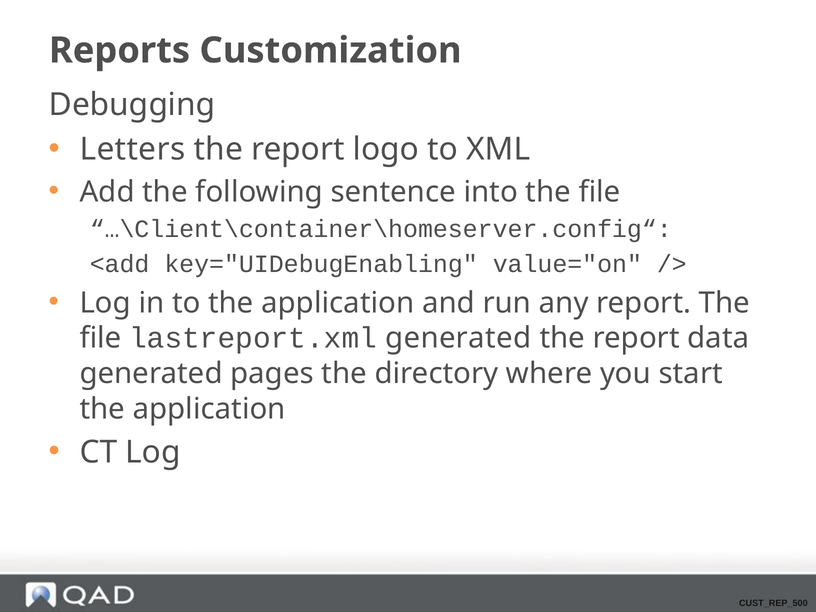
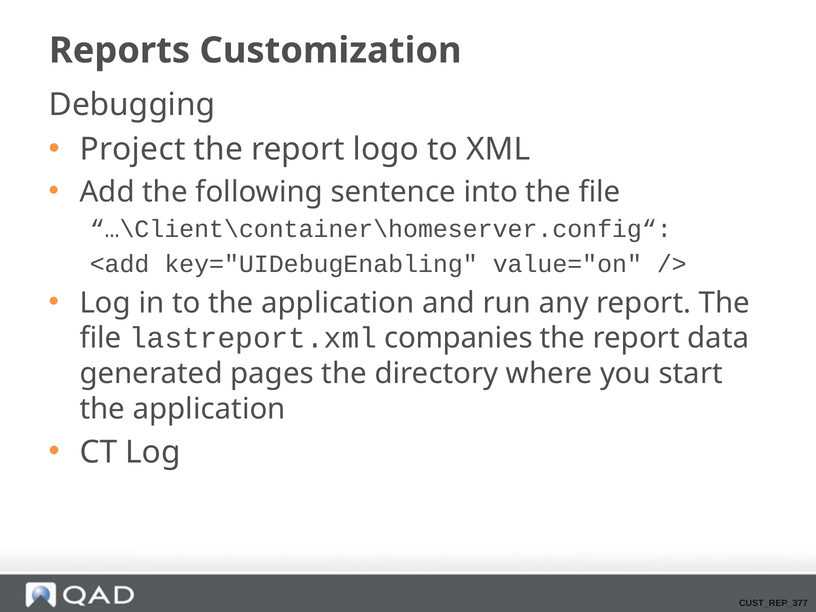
Letters: Letters -> Project
lastreport.xml generated: generated -> companies
CUST_REP_500: CUST_REP_500 -> CUST_REP_377
